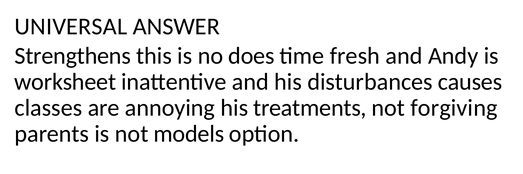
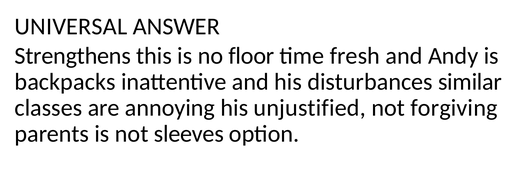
does: does -> floor
worksheet: worksheet -> backpacks
causes: causes -> similar
treatments: treatments -> unjustified
models: models -> sleeves
